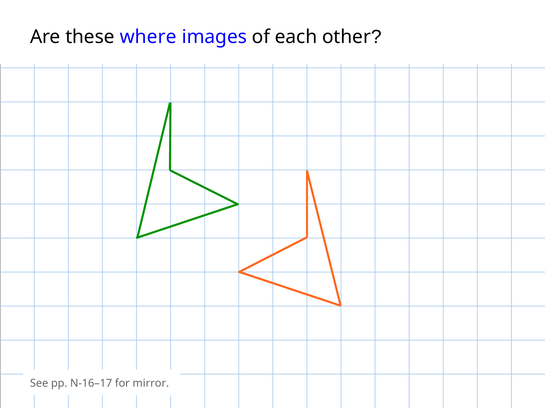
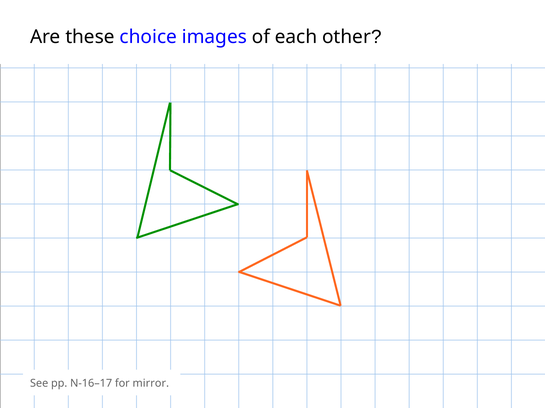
where: where -> choice
